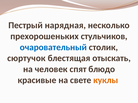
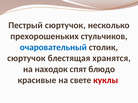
Пестрый нарядная: нарядная -> сюртучок
отыскать: отыскать -> хранятся
человек: человек -> находок
куклы colour: orange -> red
